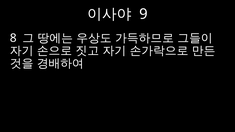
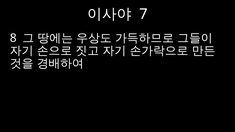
9: 9 -> 7
